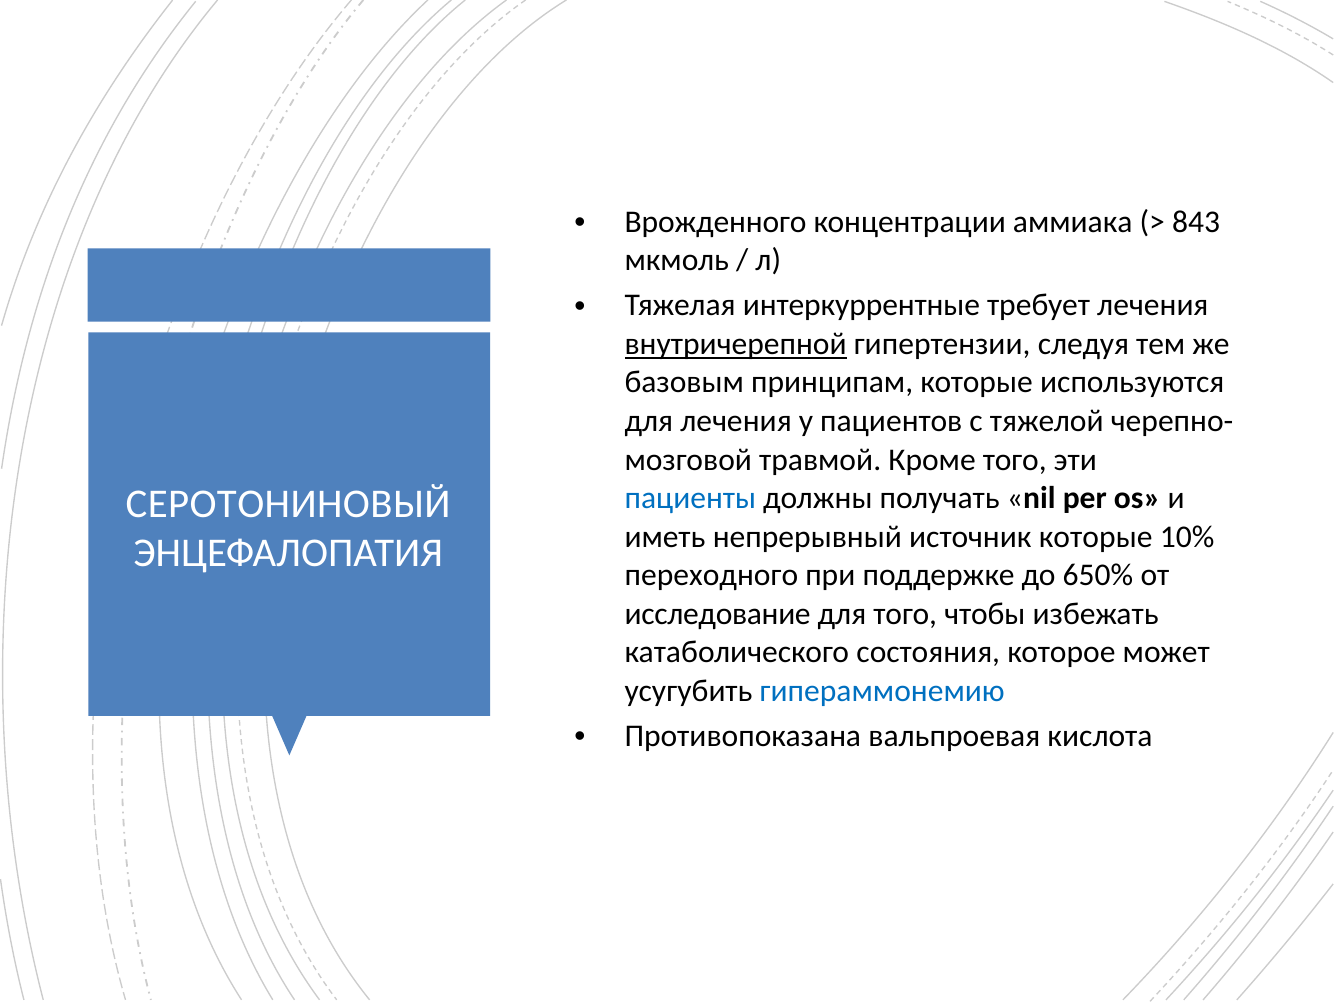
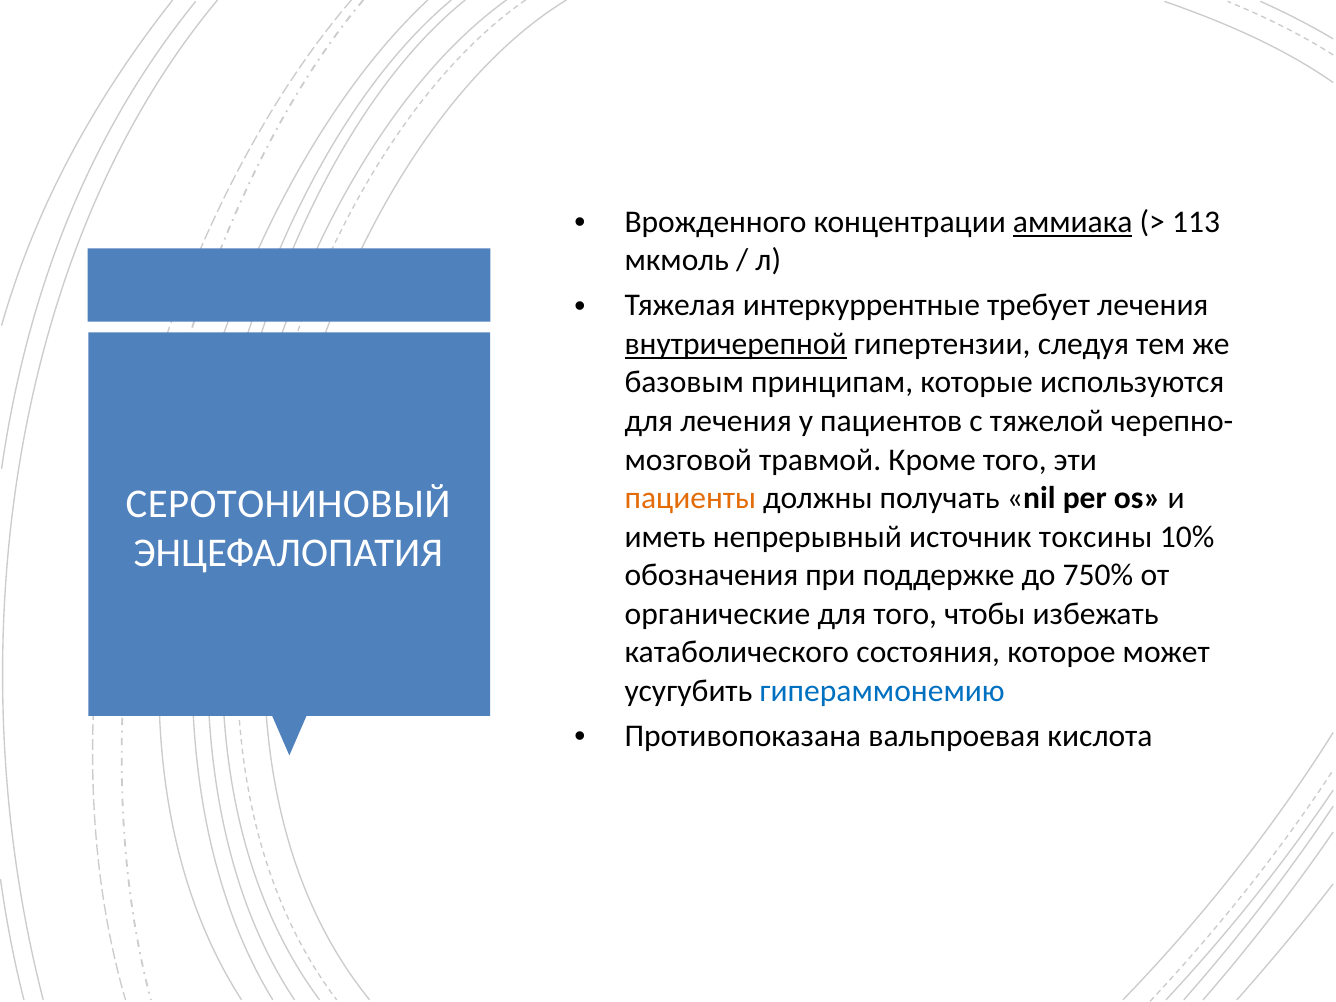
аммиака underline: none -> present
843: 843 -> 113
пациенты colour: blue -> orange
источник которые: которые -> токсины
переходного: переходного -> обозначения
650%: 650% -> 750%
исследование: исследование -> органические
